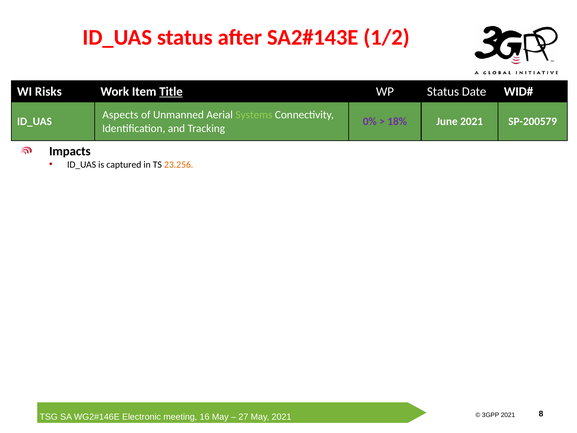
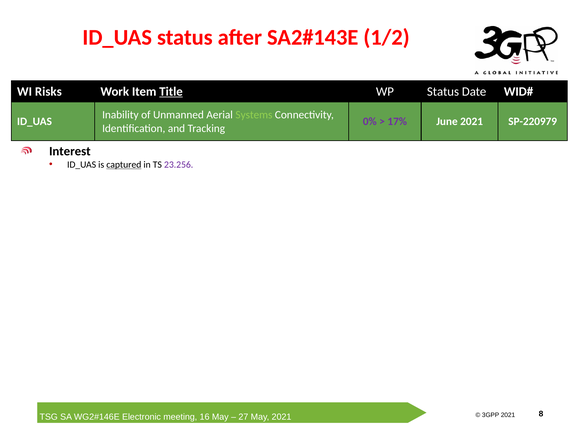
Aspects: Aspects -> Inability
18%: 18% -> 17%
SP-200579: SP-200579 -> SP-220979
Impacts: Impacts -> Interest
captured underline: none -> present
23.256 colour: orange -> purple
